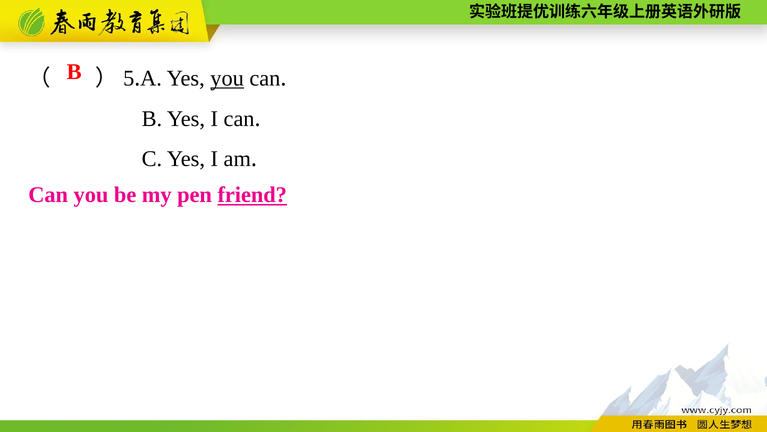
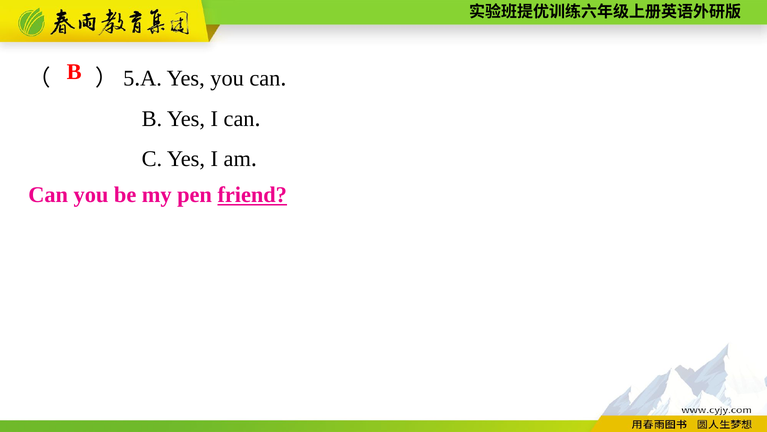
you at (227, 78) underline: present -> none
